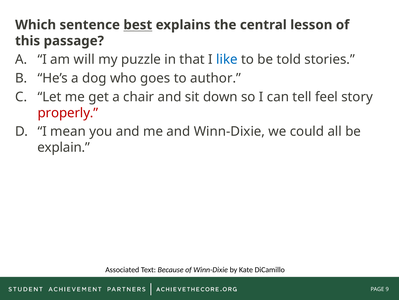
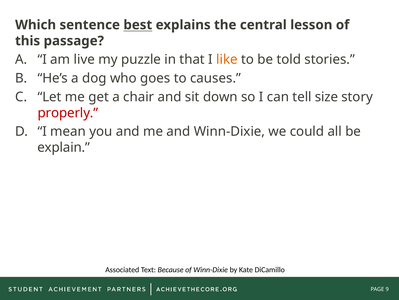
will: will -> live
like colour: blue -> orange
author: author -> causes
feel: feel -> size
